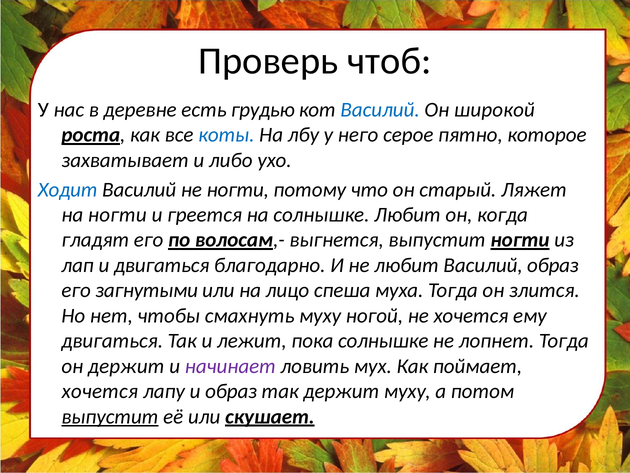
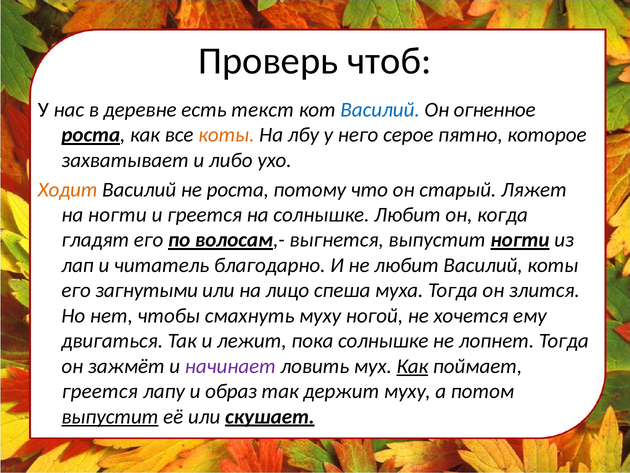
грудью: грудью -> текст
широкой: широкой -> огненное
коты at (226, 135) colour: blue -> orange
Ходит colour: blue -> orange
не ногти: ногти -> роста
и двигаться: двигаться -> читатель
Василий образ: образ -> коты
он держит: держит -> зажмёт
Как at (412, 366) underline: none -> present
хочется at (100, 391): хочется -> греется
